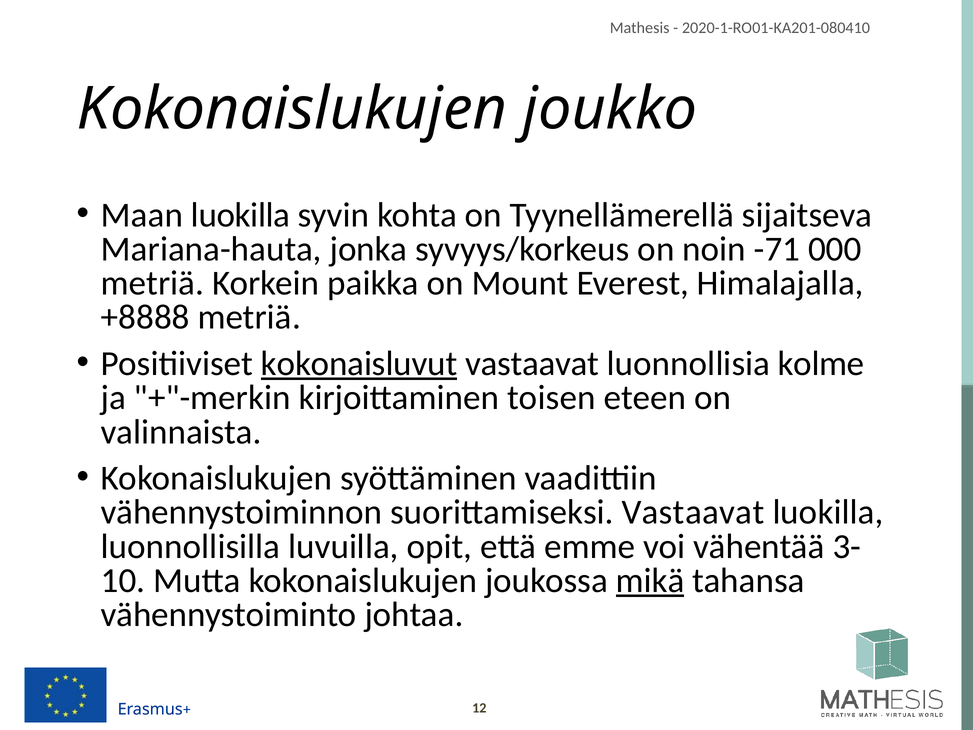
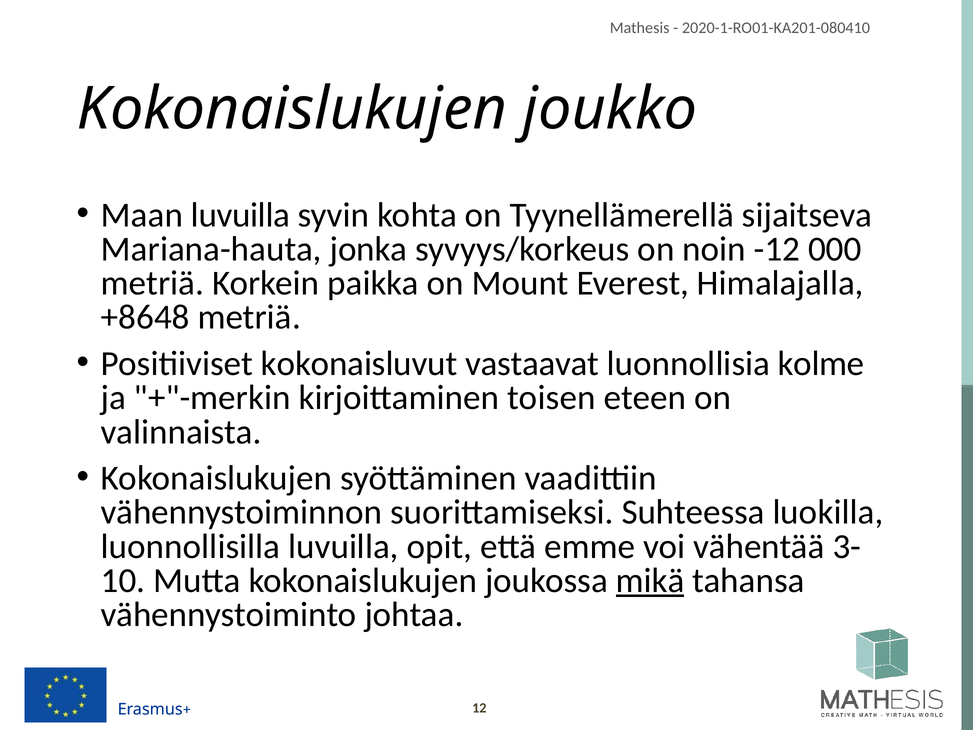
Maan luokilla: luokilla -> luvuilla
-71: -71 -> -12
+8888: +8888 -> +8648
kokonaisluvut underline: present -> none
suorittamiseksi Vastaavat: Vastaavat -> Suhteessa
